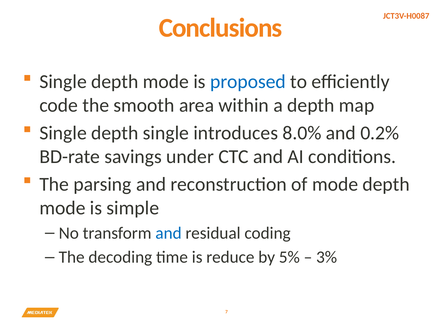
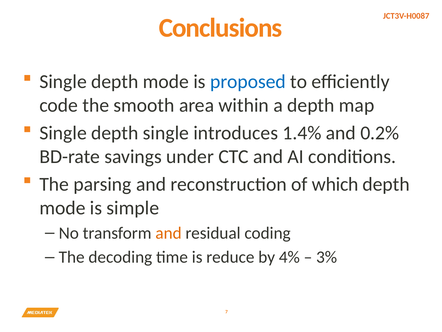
8.0%: 8.0% -> 1.4%
of mode: mode -> which
and at (169, 233) colour: blue -> orange
5%: 5% -> 4%
